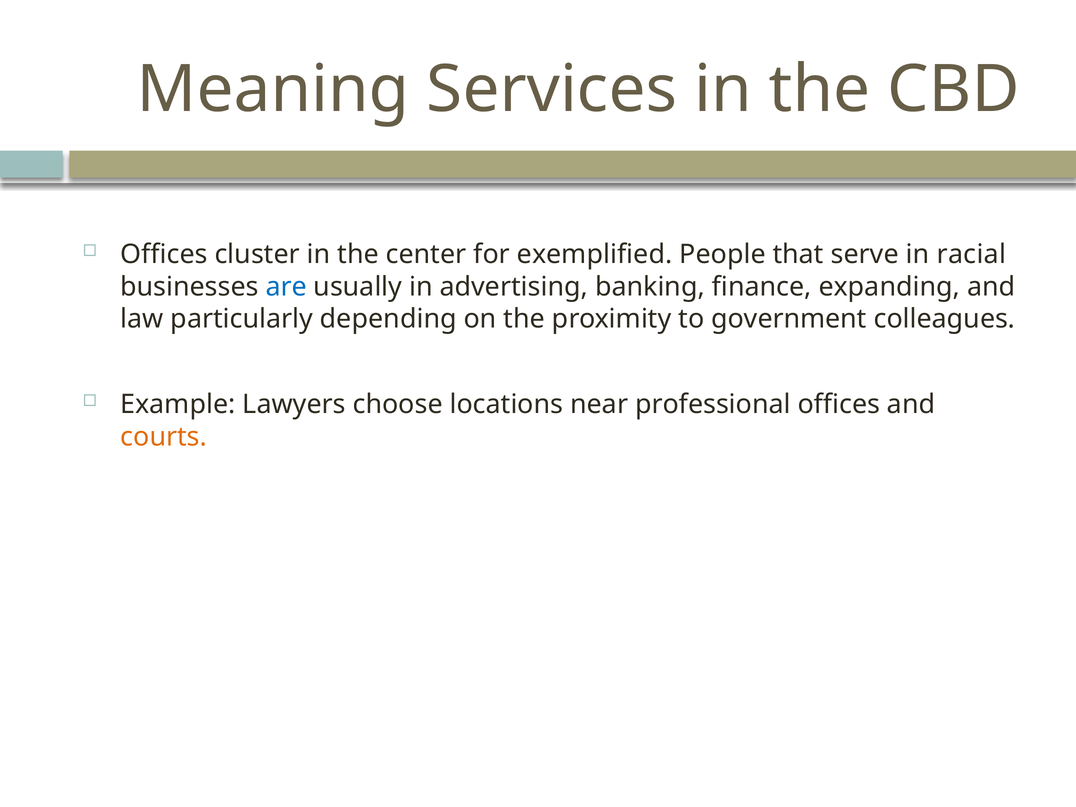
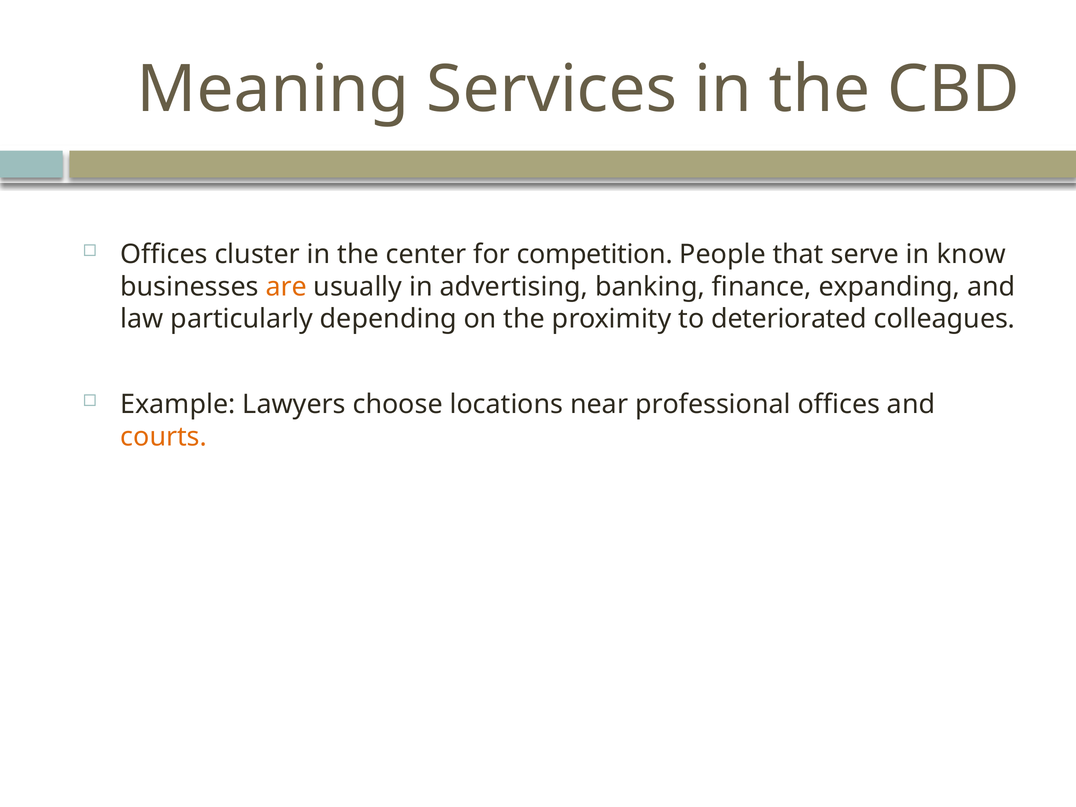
exemplified: exemplified -> competition
racial: racial -> know
are colour: blue -> orange
government: government -> deteriorated
